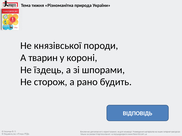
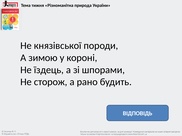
тварин: тварин -> зимою
